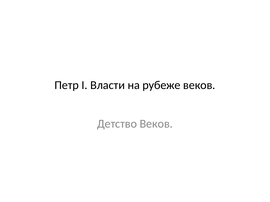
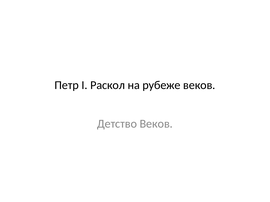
Власти: Власти -> Раскол
